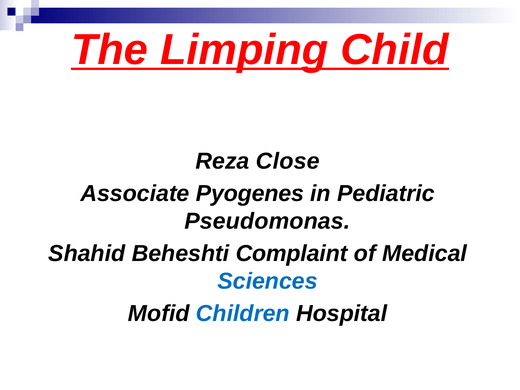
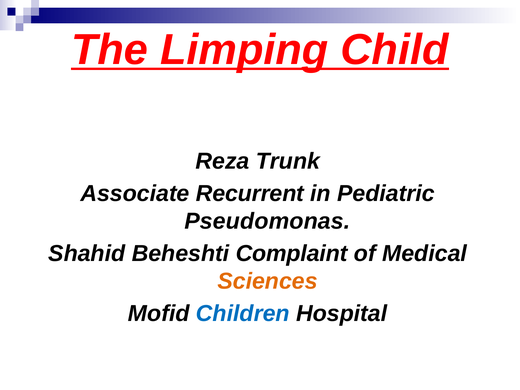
Close: Close -> Trunk
Pyogenes: Pyogenes -> Recurrent
Sciences colour: blue -> orange
